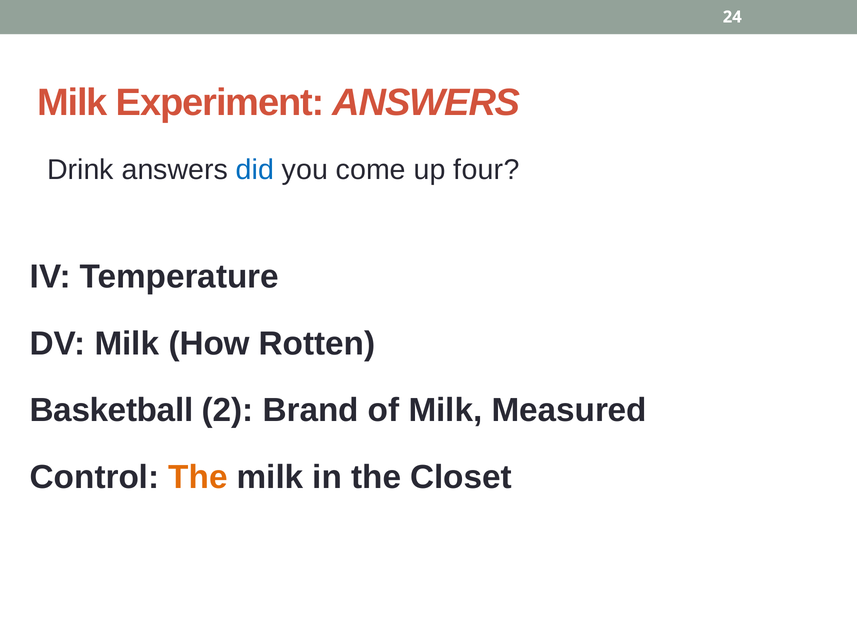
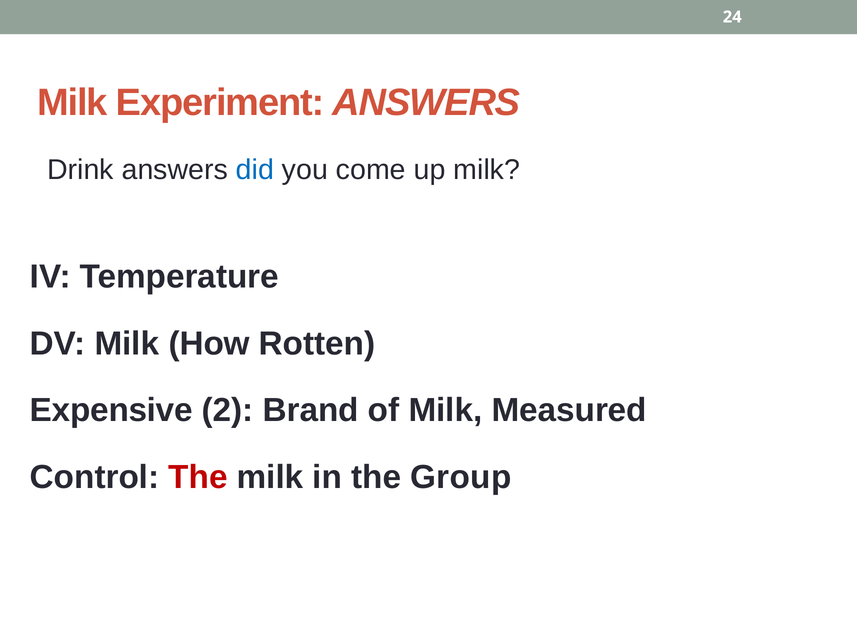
up four: four -> milk
Basketball: Basketball -> Expensive
The at (198, 477) colour: orange -> red
Closet: Closet -> Group
